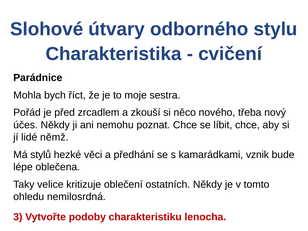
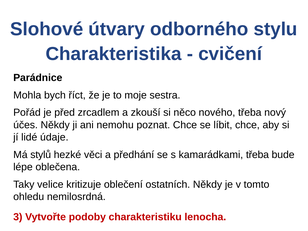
němž: němž -> údaje
kamarádkami vznik: vznik -> třeba
